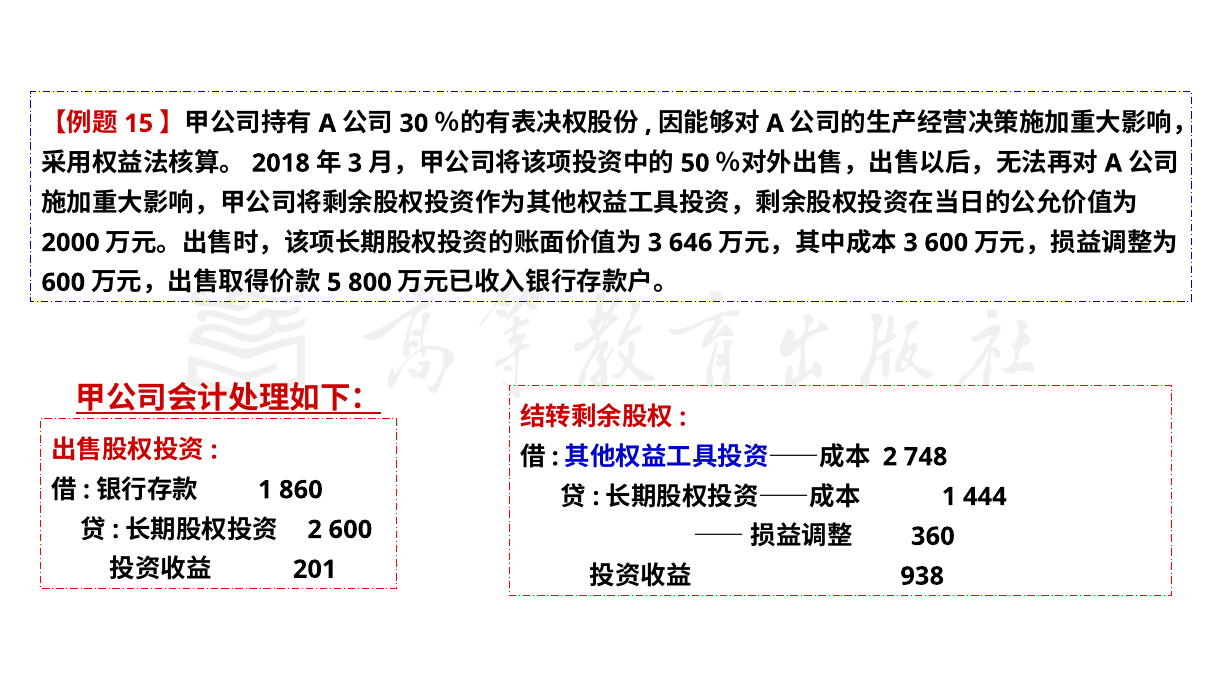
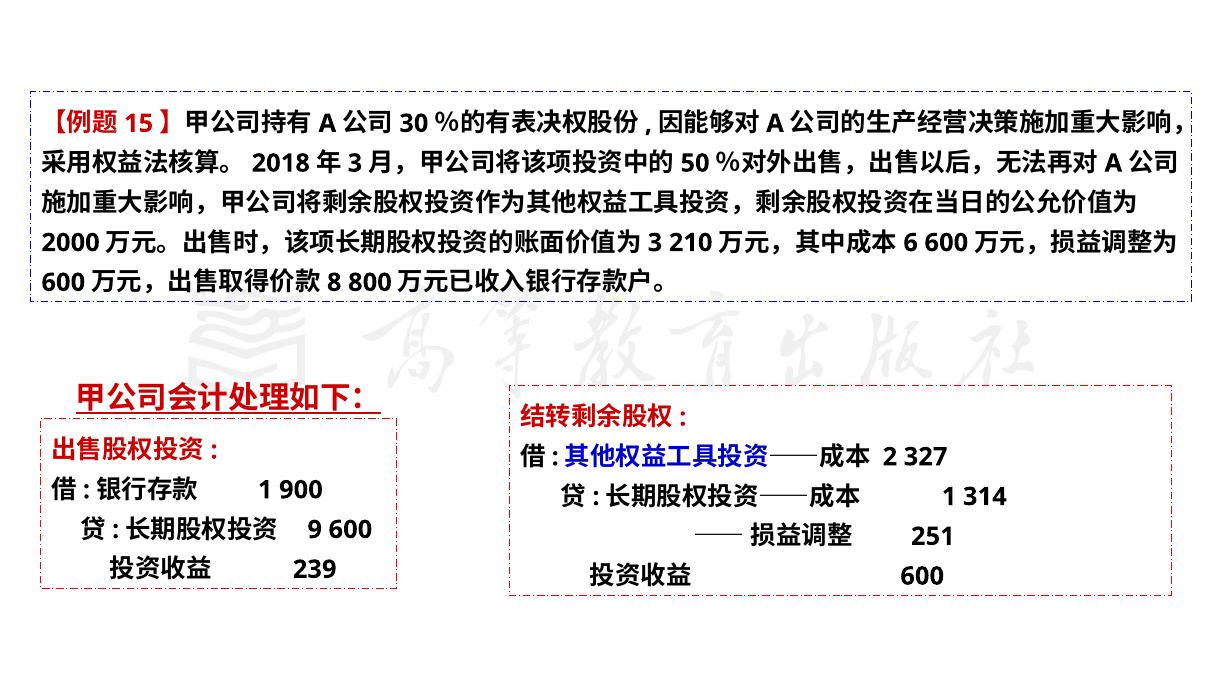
646: 646 -> 210
3 at (911, 243): 3 -> 6
5: 5 -> 8
748: 748 -> 327
860: 860 -> 900
444: 444 -> 314
2 at (315, 529): 2 -> 9
360: 360 -> 251
201: 201 -> 239
938 at (922, 576): 938 -> 600
